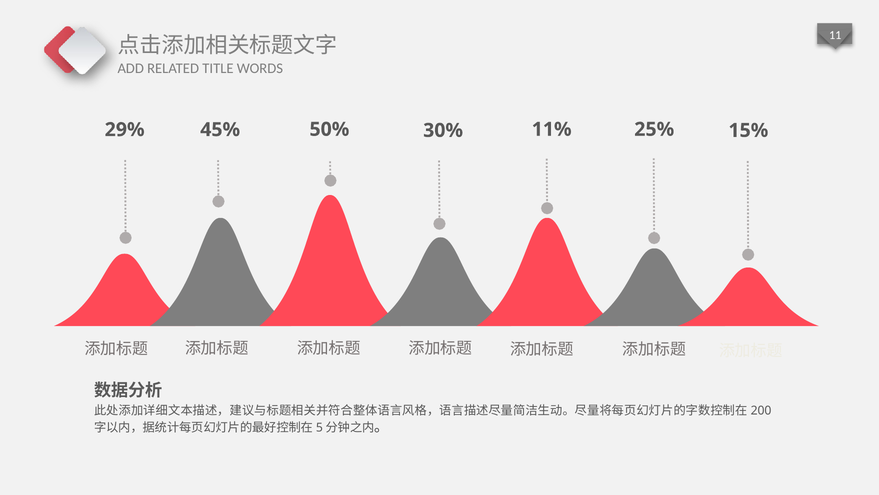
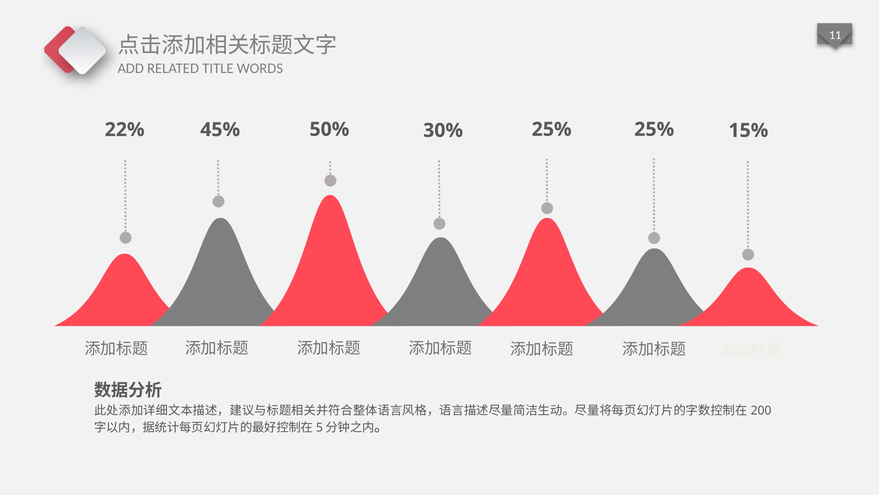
11% at (552, 129): 11% -> 25%
29%: 29% -> 22%
